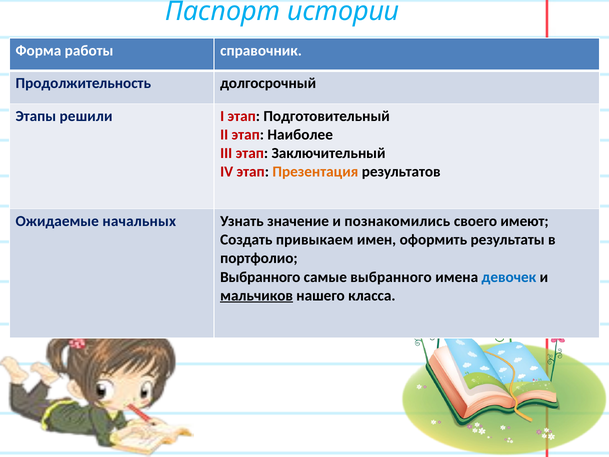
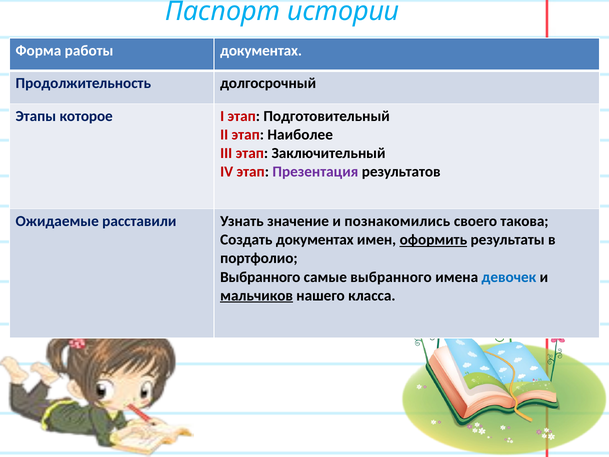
работы справочник: справочник -> документах
решили: решили -> которое
Презентация colour: orange -> purple
начальных: начальных -> расставили
имеют: имеют -> такова
Создать привыкаем: привыкаем -> документах
оформить underline: none -> present
